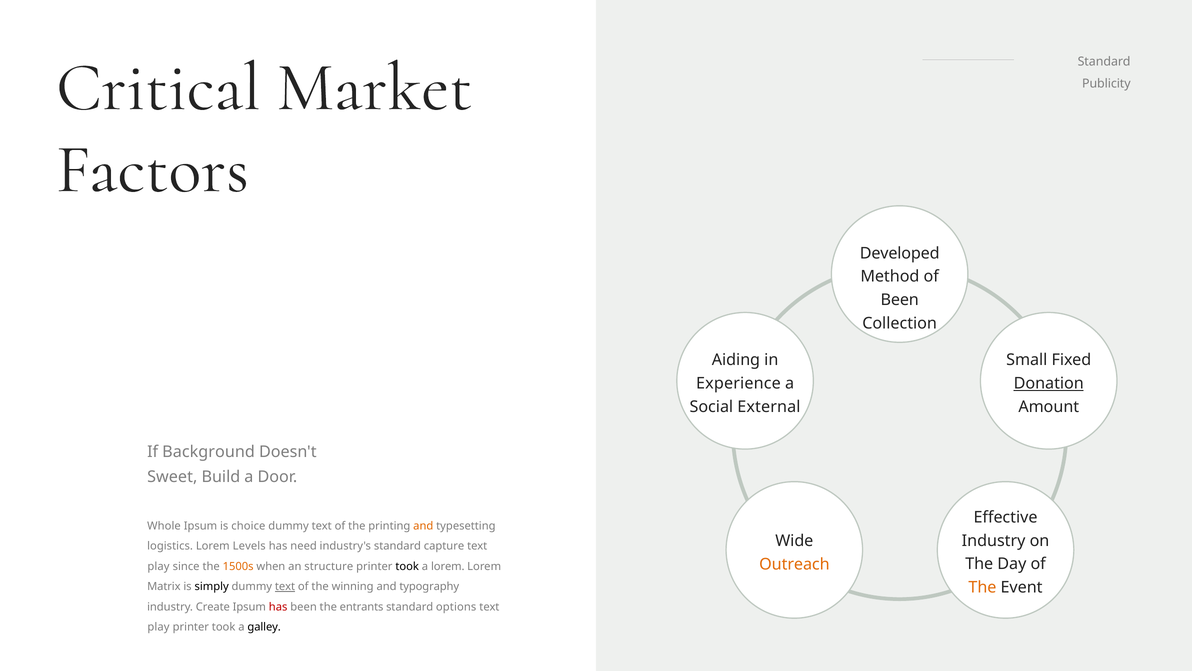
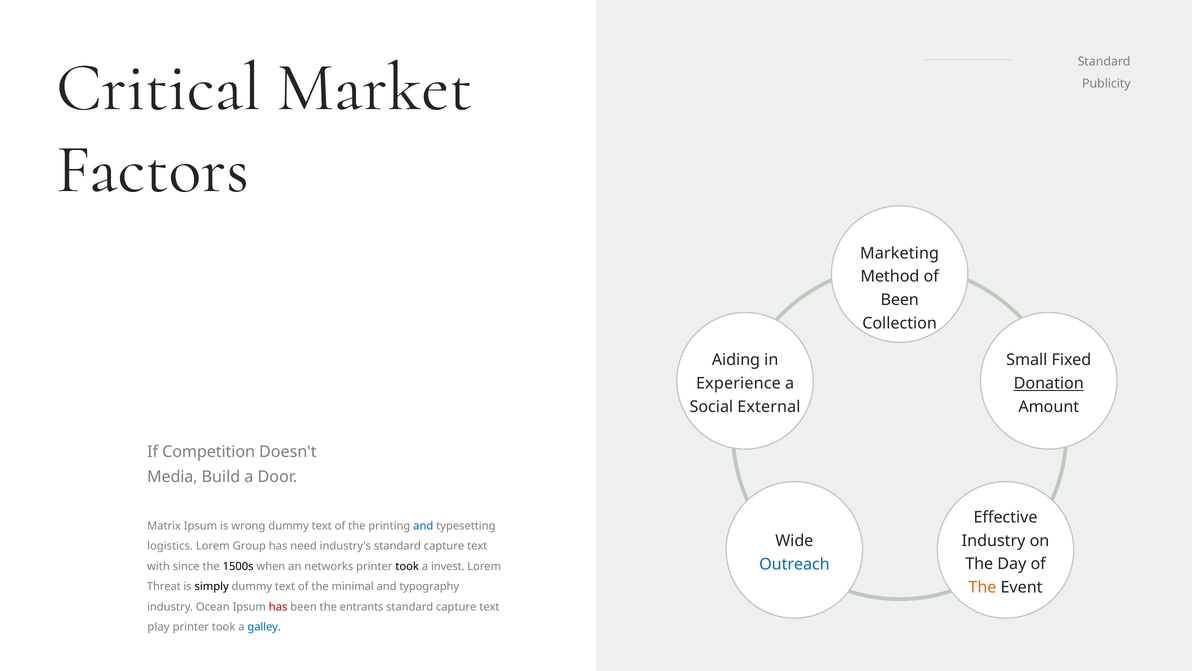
Developed: Developed -> Marketing
Background: Background -> Competition
Sweet: Sweet -> Media
Whole: Whole -> Matrix
choice: choice -> wrong
and at (423, 526) colour: orange -> blue
Levels: Levels -> Group
Outreach colour: orange -> blue
play at (158, 566): play -> with
1500s colour: orange -> black
structure: structure -> networks
a lorem: lorem -> invest
Matrix: Matrix -> Threat
text at (285, 586) underline: present -> none
winning: winning -> minimal
Create: Create -> Ocean
options at (456, 606): options -> capture
galley colour: black -> blue
